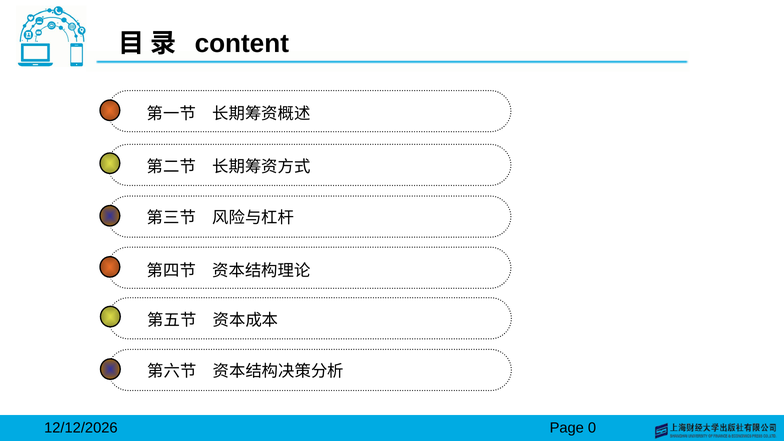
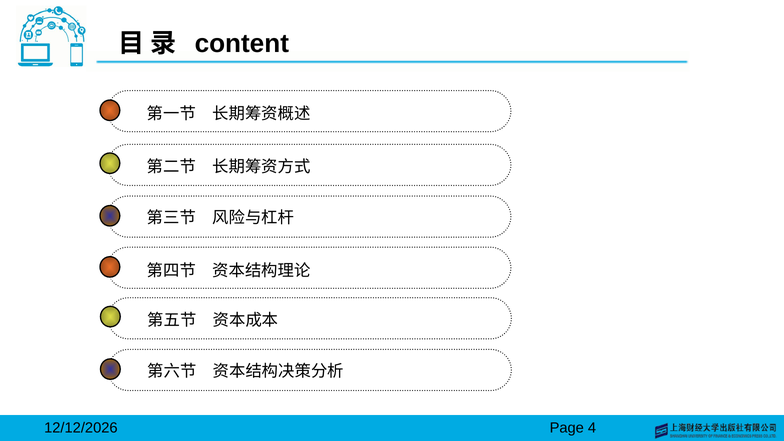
0: 0 -> 4
